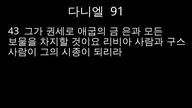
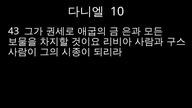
91: 91 -> 10
